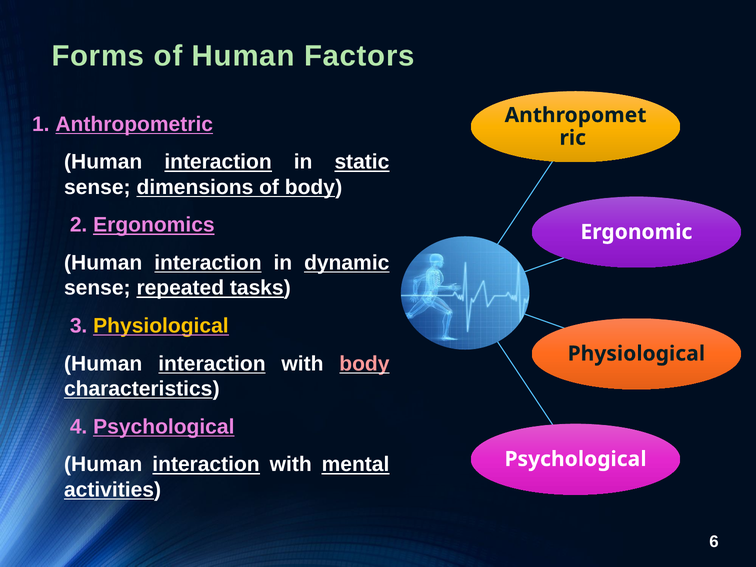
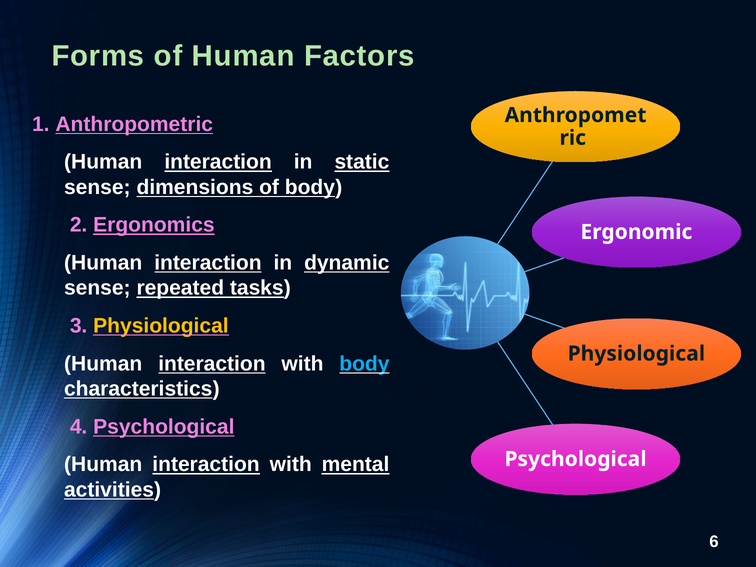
body at (364, 364) colour: pink -> light blue
